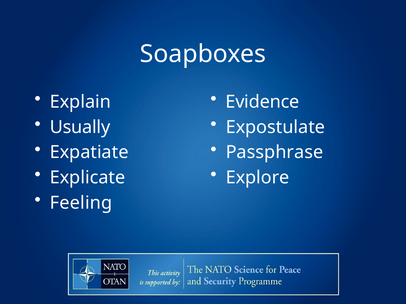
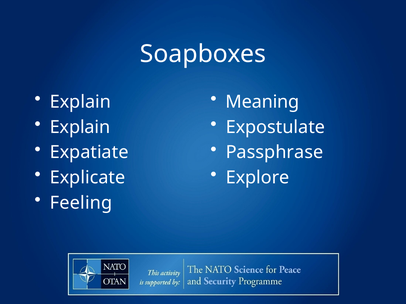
Evidence: Evidence -> Meaning
Usually at (80, 127): Usually -> Explain
